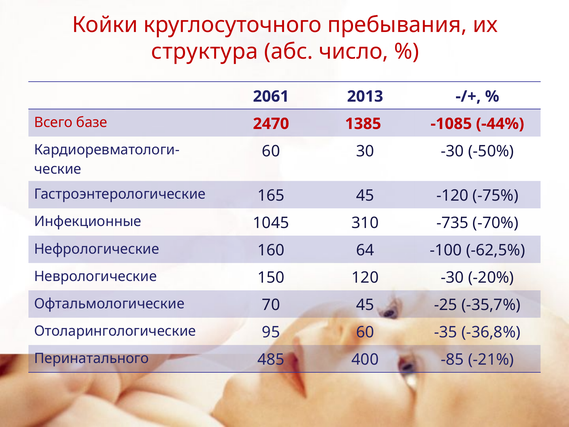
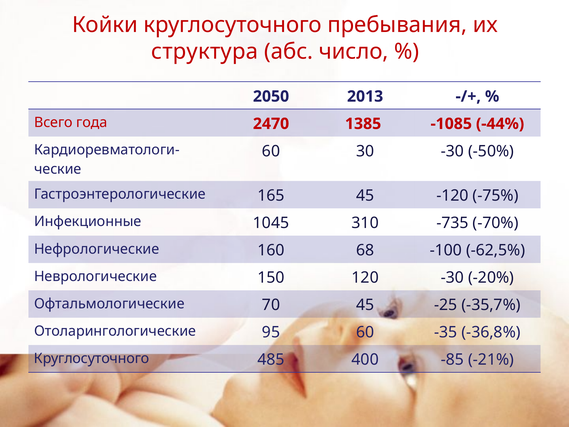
2061: 2061 -> 2050
базе: базе -> года
64: 64 -> 68
Перинатального at (92, 358): Перинатального -> Круглосуточного
